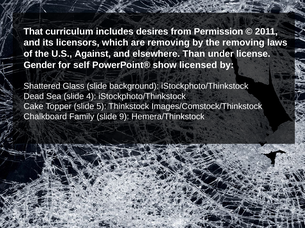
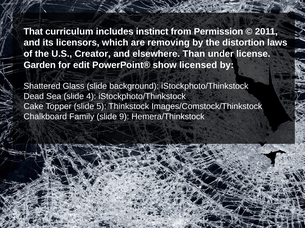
desires: desires -> instinct
the removing: removing -> distortion
Against: Against -> Creator
Gender: Gender -> Garden
self: self -> edit
